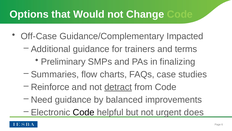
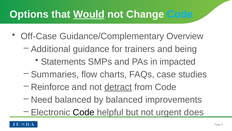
Would underline: none -> present
Code at (180, 14) colour: light green -> light blue
Impacted: Impacted -> Overview
terms: terms -> being
Preliminary: Preliminary -> Statements
finalizing: finalizing -> impacted
Need guidance: guidance -> balanced
